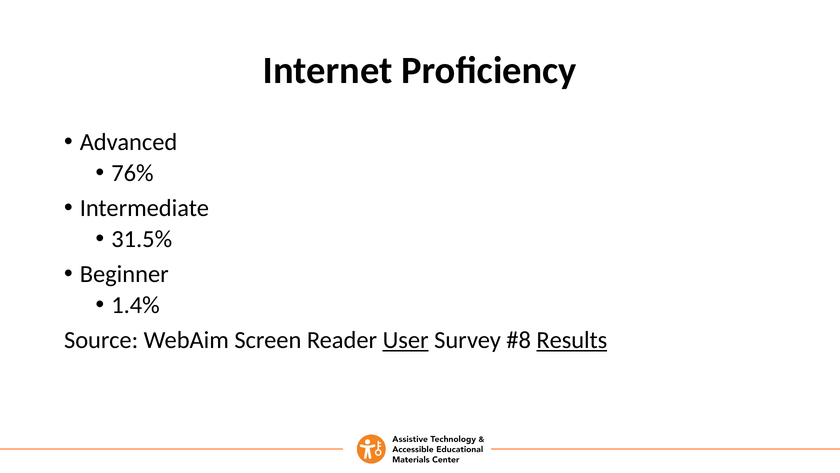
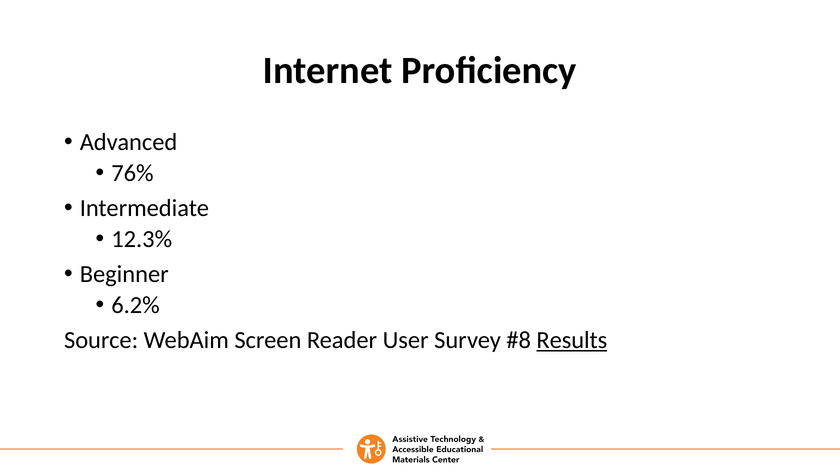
31.5%: 31.5% -> 12.3%
1.4%: 1.4% -> 6.2%
User underline: present -> none
